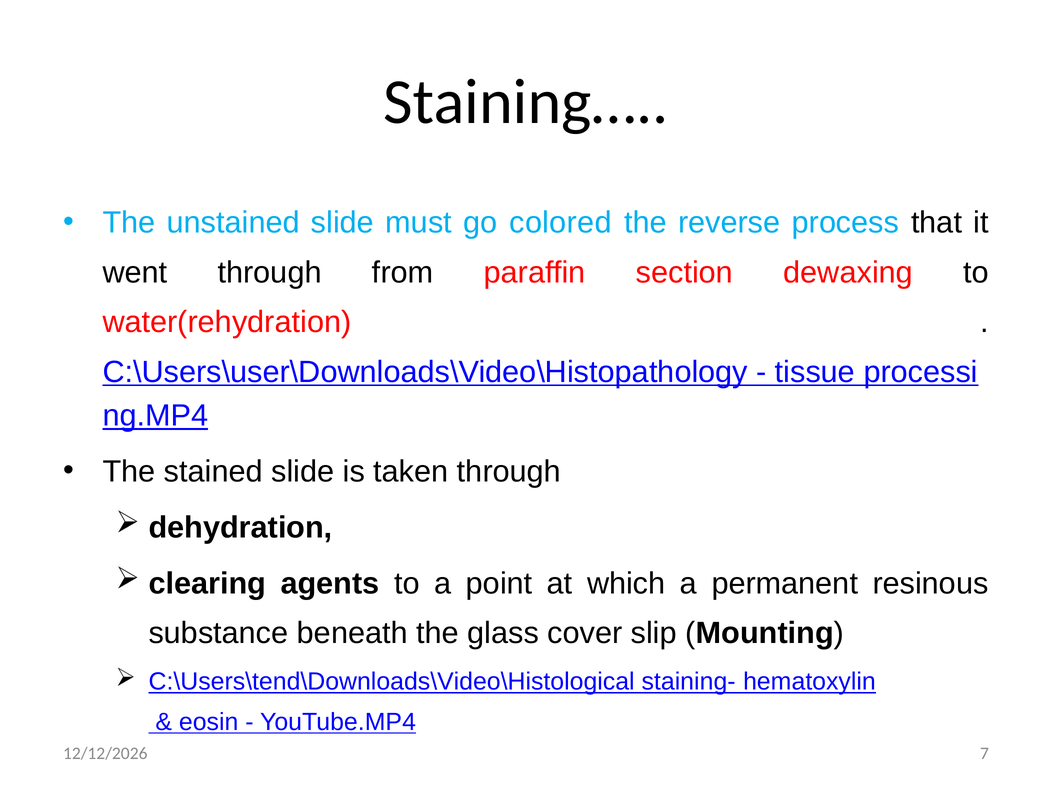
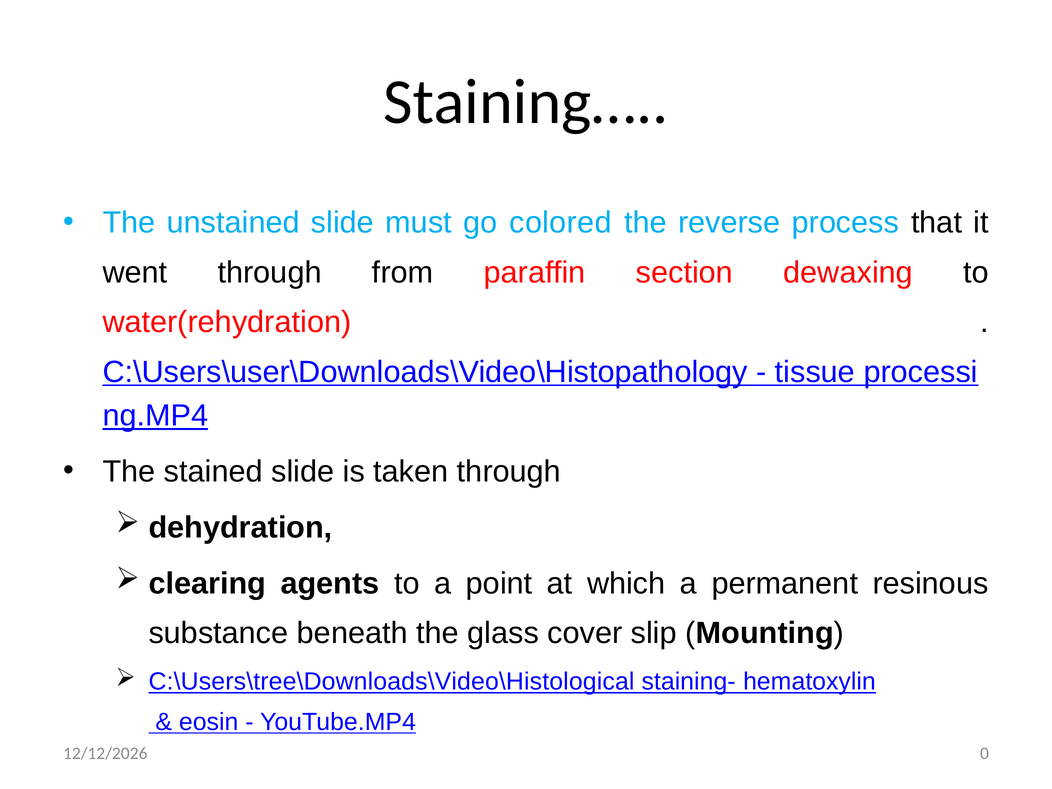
C:\Users\tend\Downloads\Video\Histological: C:\Users\tend\Downloads\Video\Histological -> C:\Users\tree\Downloads\Video\Histological
7: 7 -> 0
